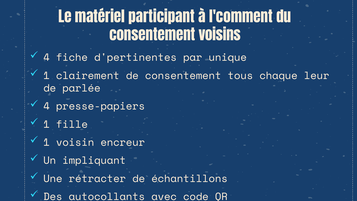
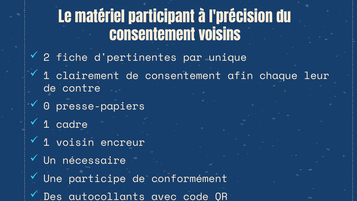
l'comment: l'comment -> l'précision
4 at (47, 58): 4 -> 2
tous: tous -> afin
parlée: parlée -> contre
4 at (47, 106): 4 -> 0
fille: fille -> cadre
impliquant: impliquant -> nécessaire
rétracter: rétracter -> participe
échantillons: échantillons -> conformément
